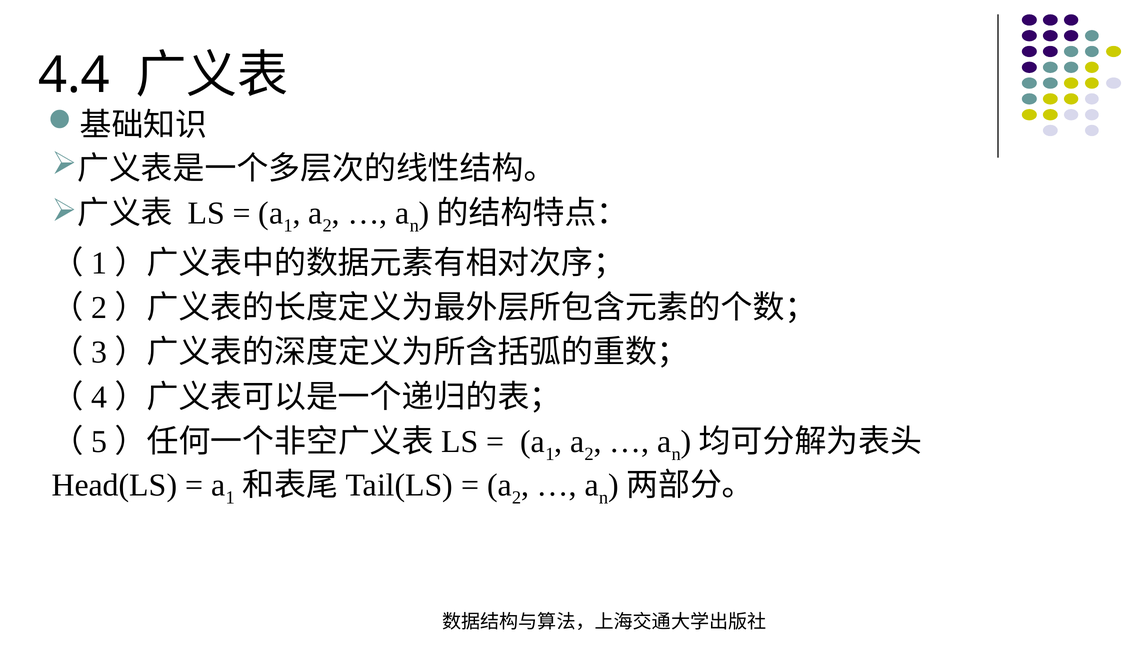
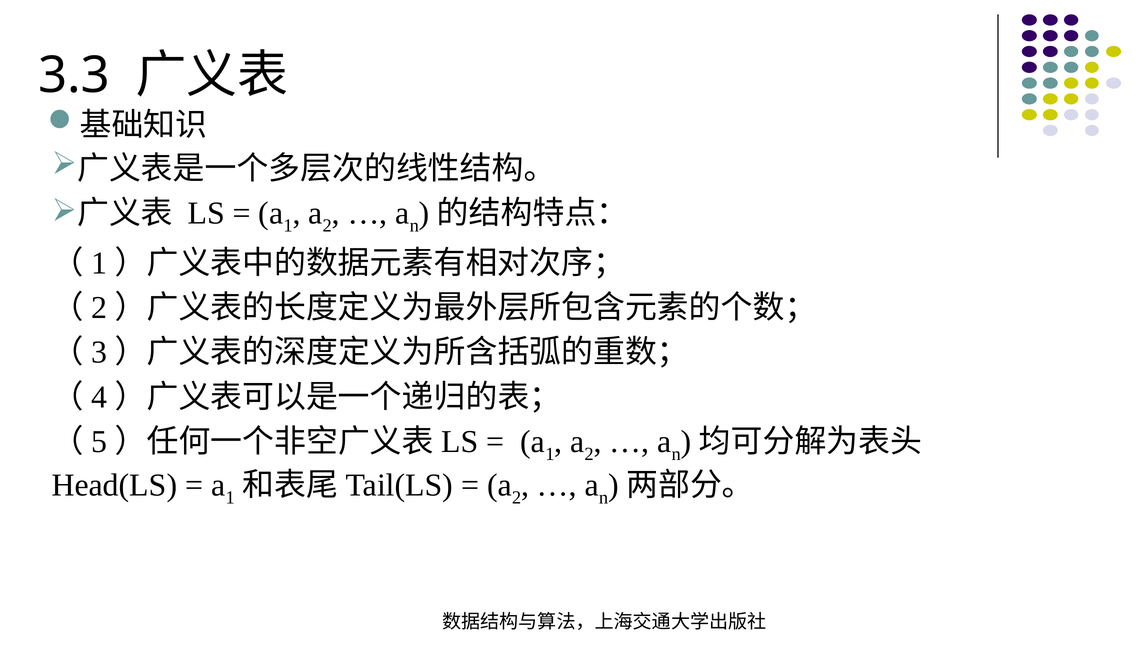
4.4: 4.4 -> 3.3
